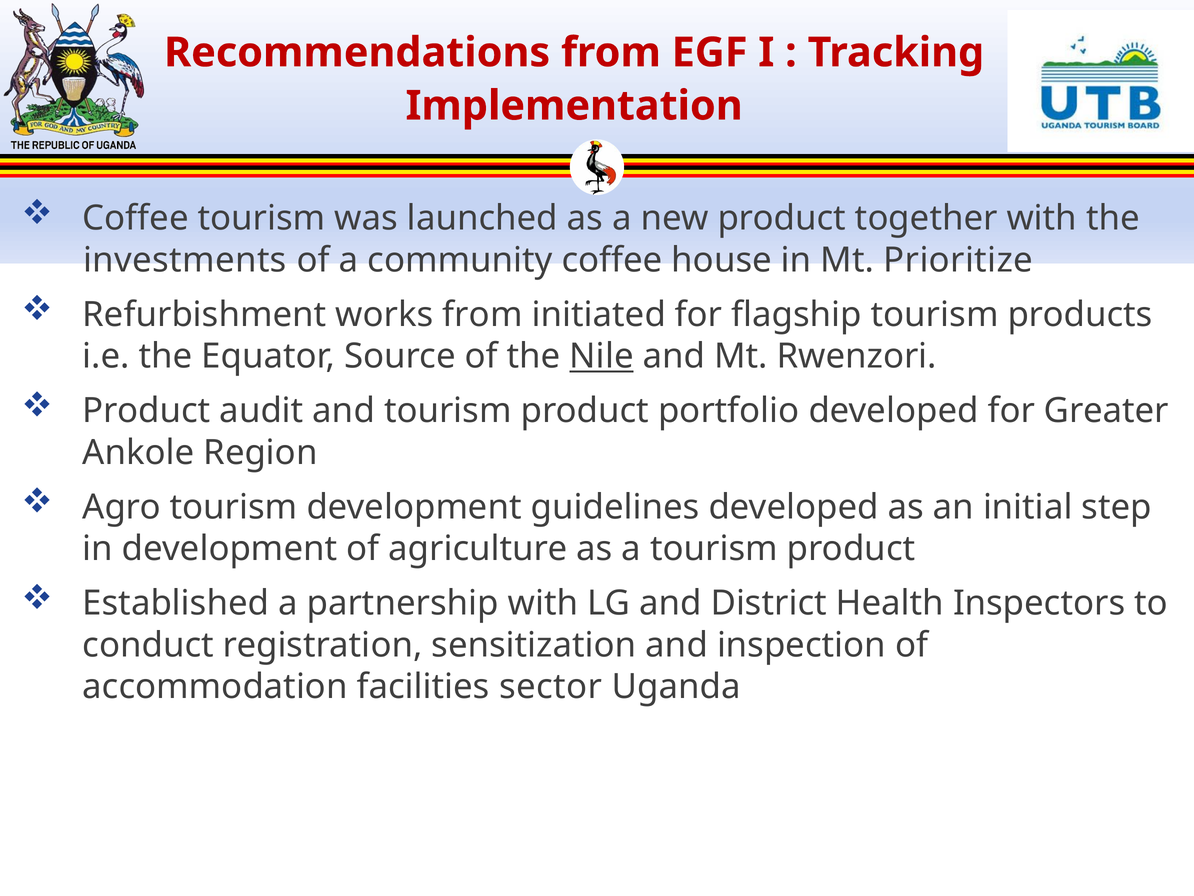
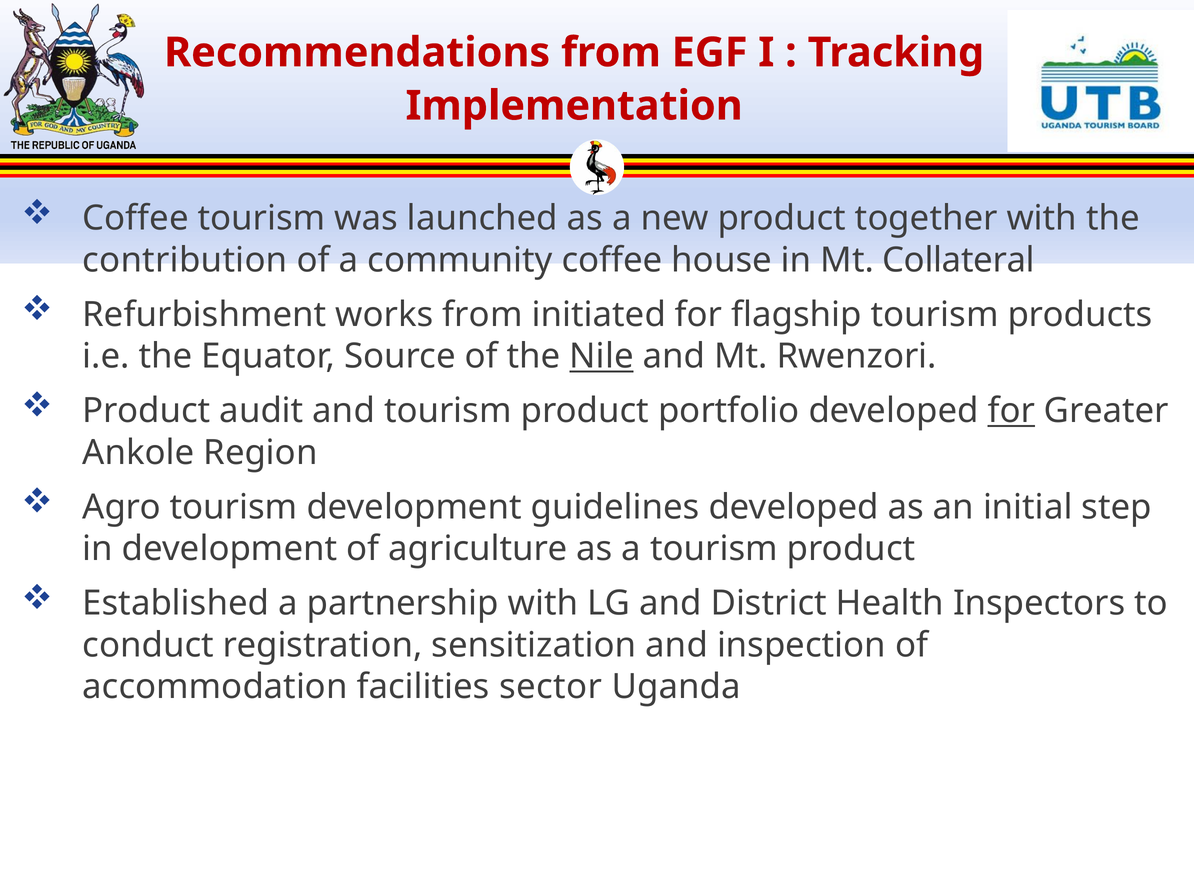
investments: investments -> contribution
Prioritize: Prioritize -> Collateral
for at (1011, 411) underline: none -> present
